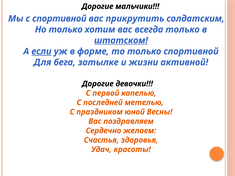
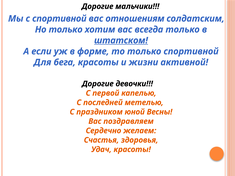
прикрутить: прикрутить -> отношениям
если underline: present -> none
бега затылке: затылке -> красоты
